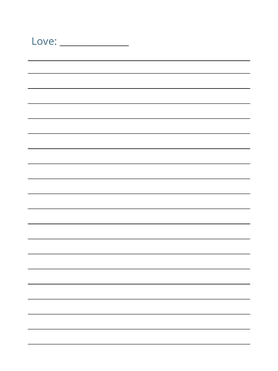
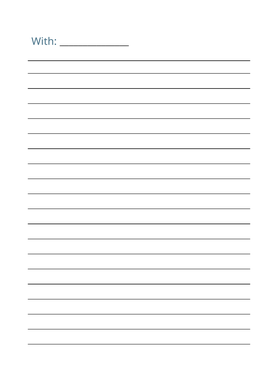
Love: Love -> With
